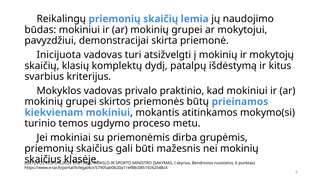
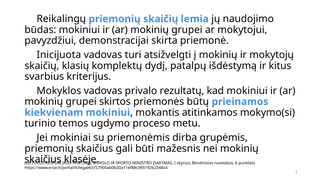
praktinio: praktinio -> rezultatų
